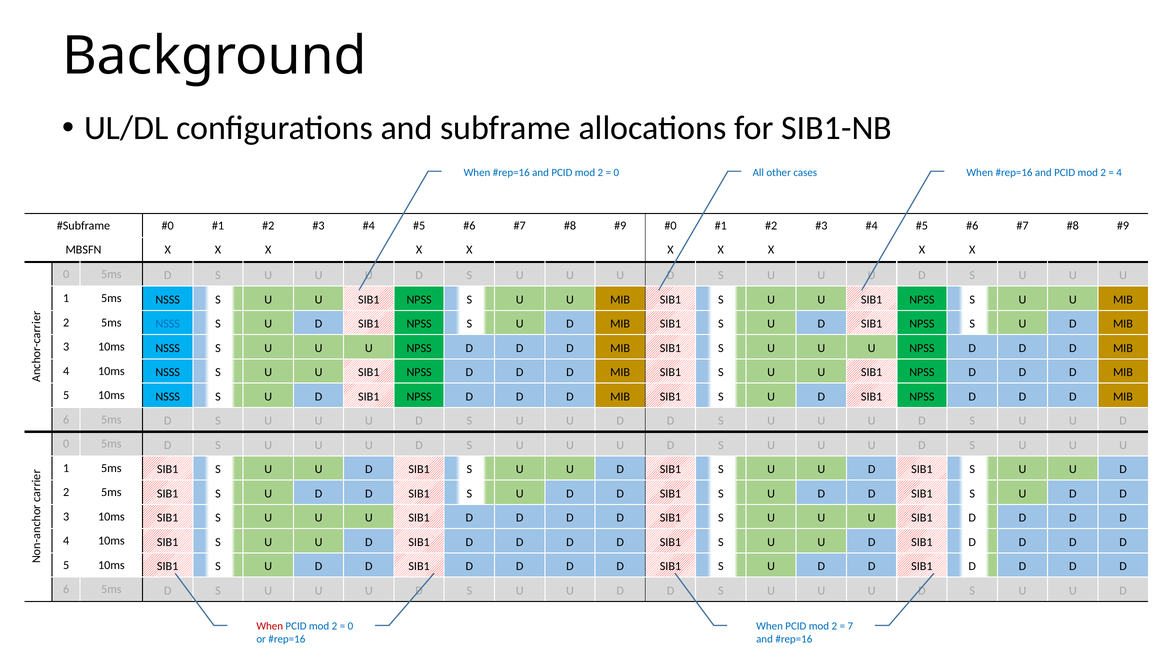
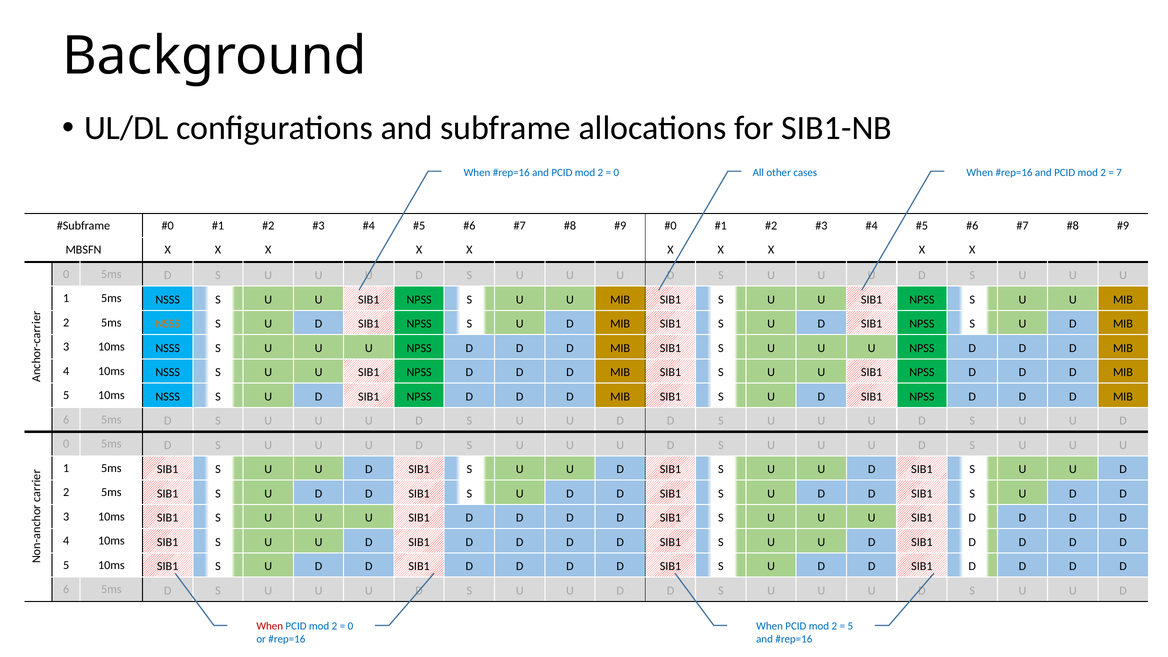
4 at (1119, 173): 4 -> 7
NSSS at (168, 324) colour: blue -> orange
7 at (850, 626): 7 -> 5
